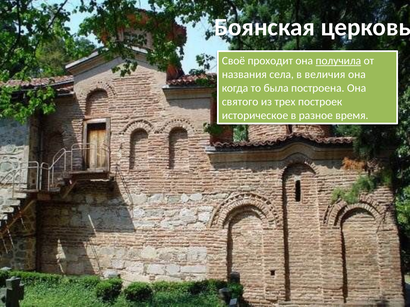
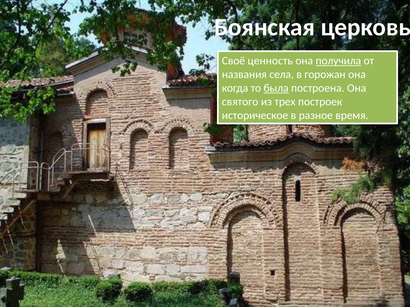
проходит: проходит -> ценность
величия: величия -> горожан
была underline: none -> present
